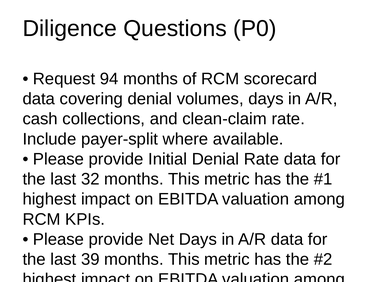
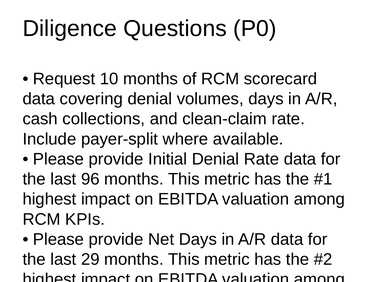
94: 94 -> 10
32: 32 -> 96
39: 39 -> 29
